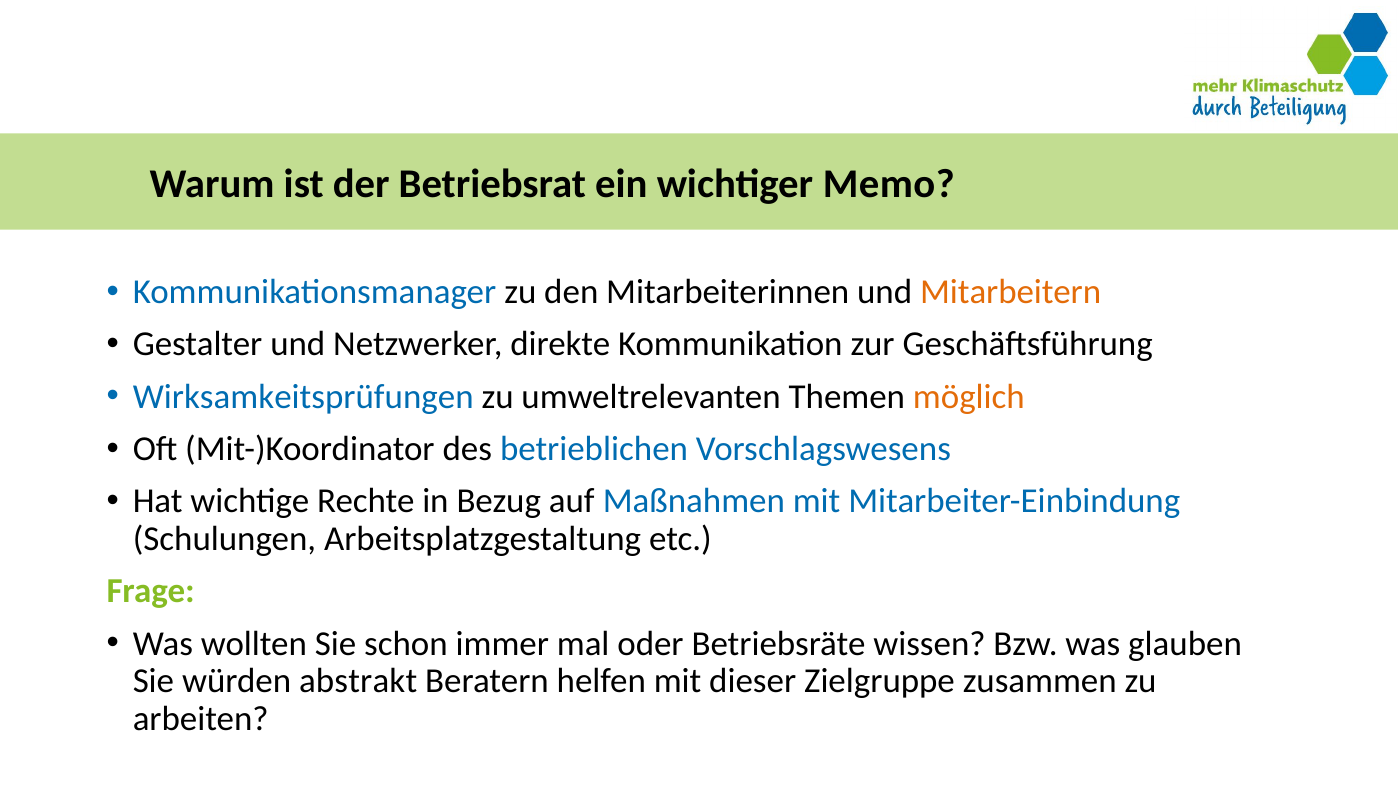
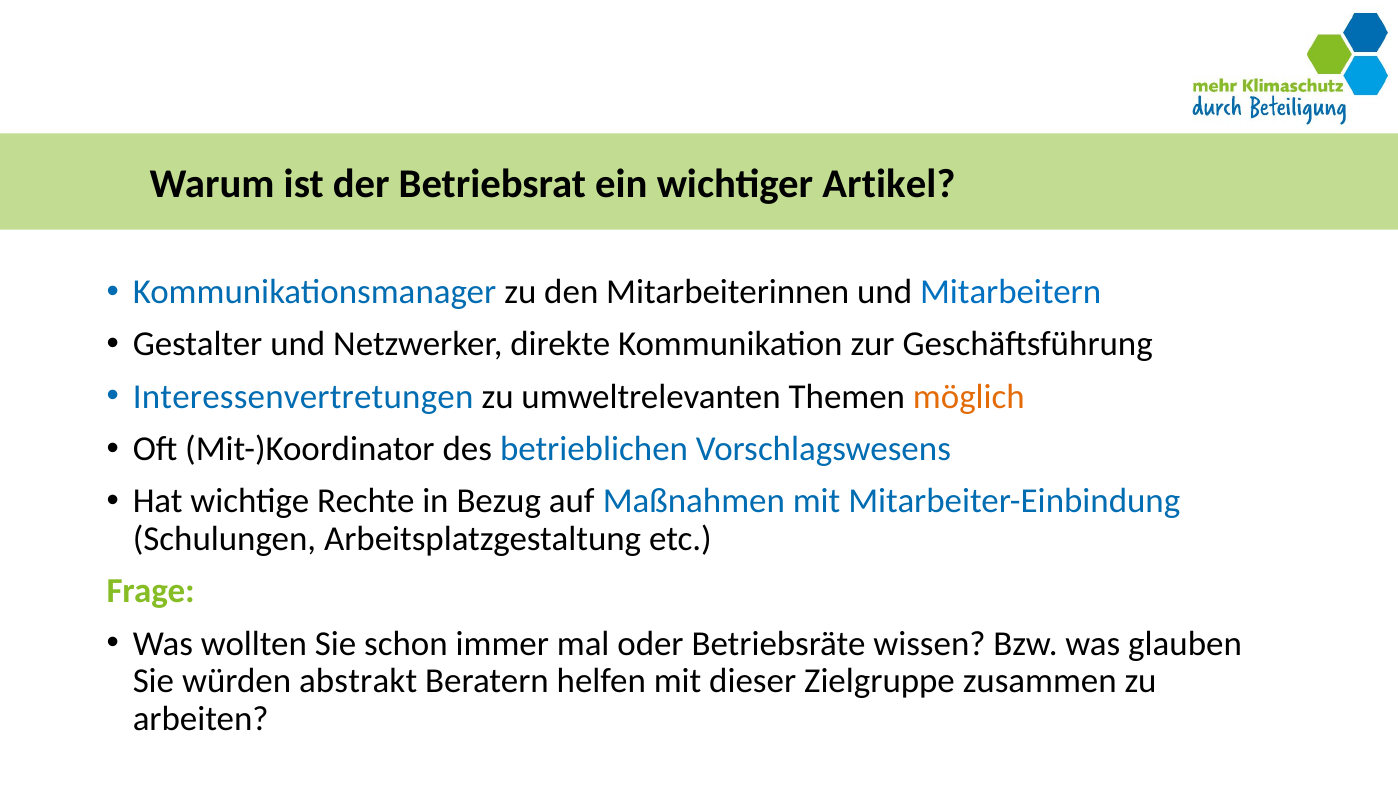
Memo: Memo -> Artikel
Mitarbeitern colour: orange -> blue
Wirksamkeitsprüfungen: Wirksamkeitsprüfungen -> Interessenvertretungen
